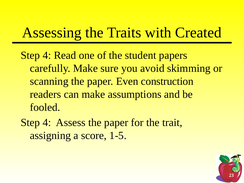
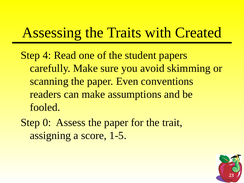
construction: construction -> conventions
4 at (47, 123): 4 -> 0
